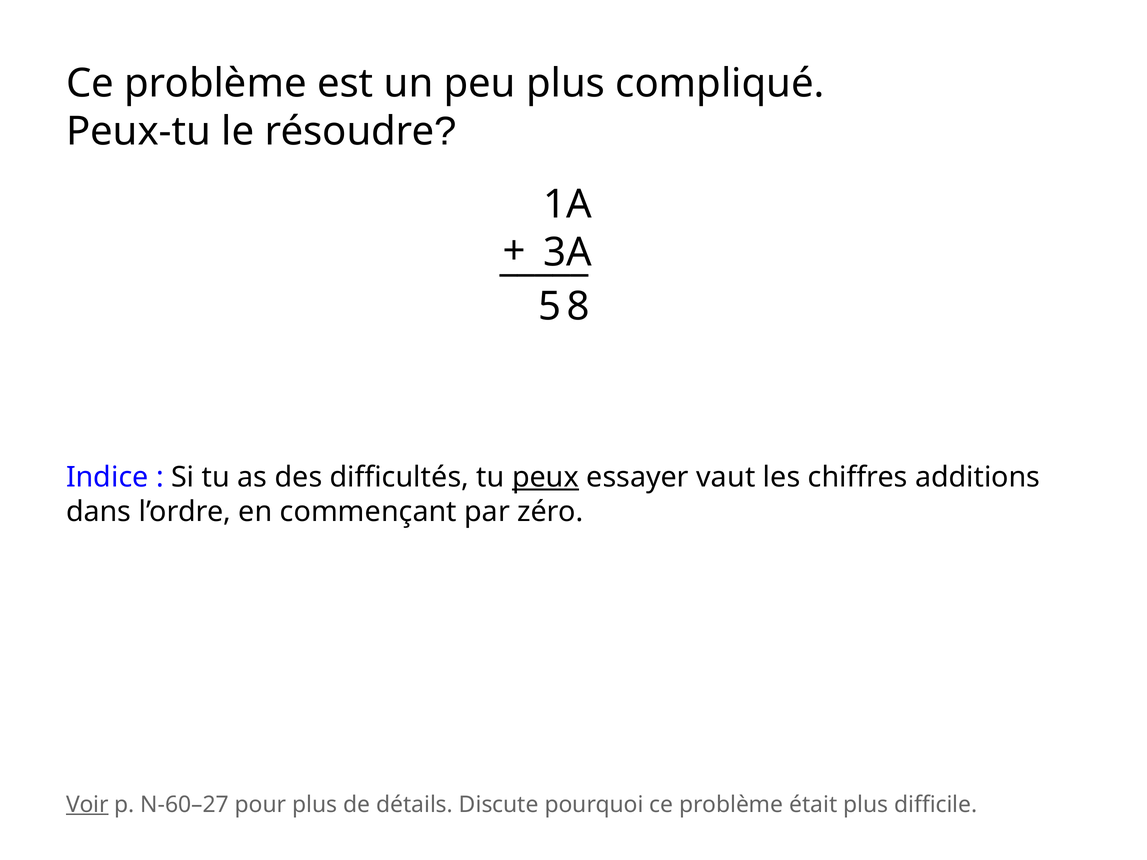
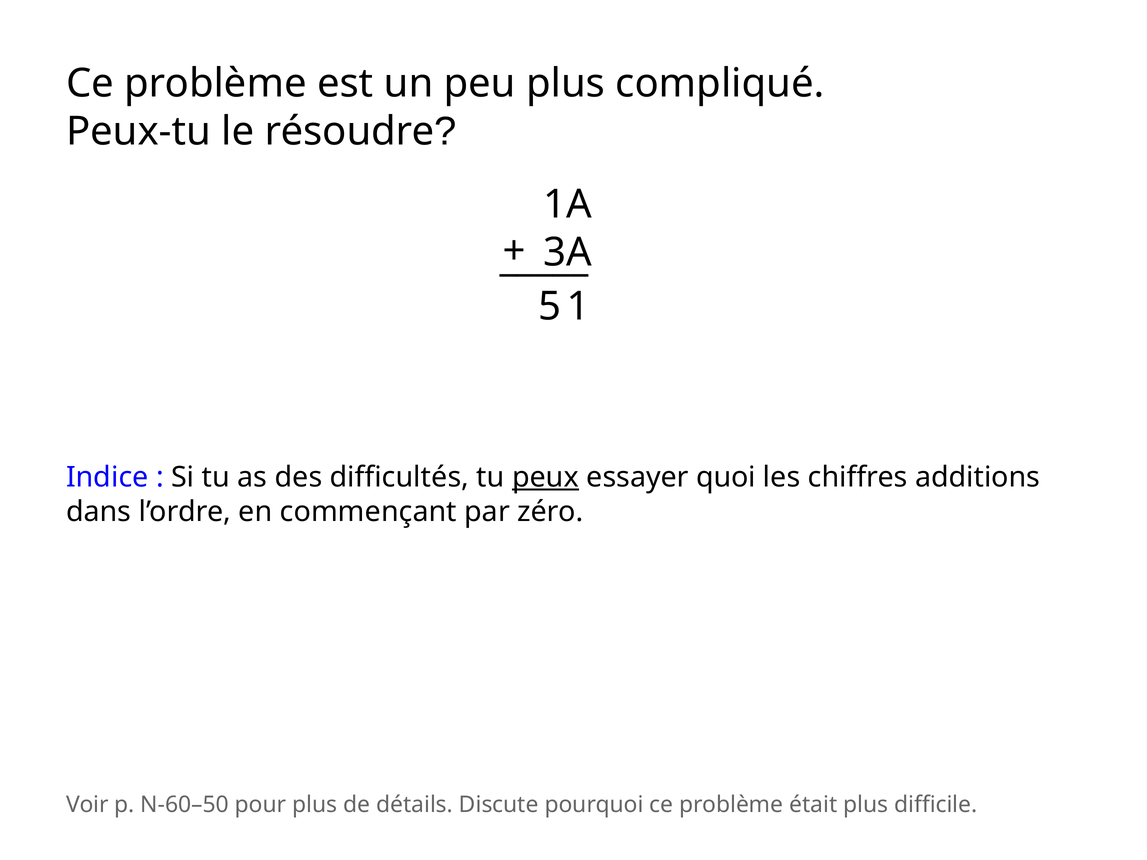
8: 8 -> 1
vaut: vaut -> quoi
Voir underline: present -> none
N-60–27: N-60–27 -> N-60–50
